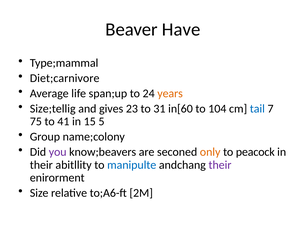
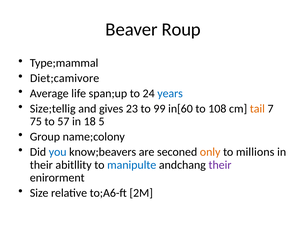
Have: Have -> Roup
Diet;carnivore: Diet;carnivore -> Diet;camivore
years colour: orange -> blue
31: 31 -> 99
104: 104 -> 108
tail colour: blue -> orange
41: 41 -> 57
15: 15 -> 18
you colour: purple -> blue
peacock: peacock -> millions
